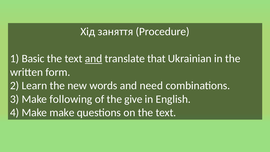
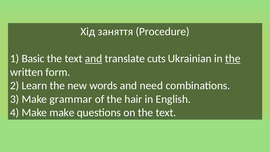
that: that -> cuts
the at (233, 59) underline: none -> present
following: following -> grammar
give: give -> hair
